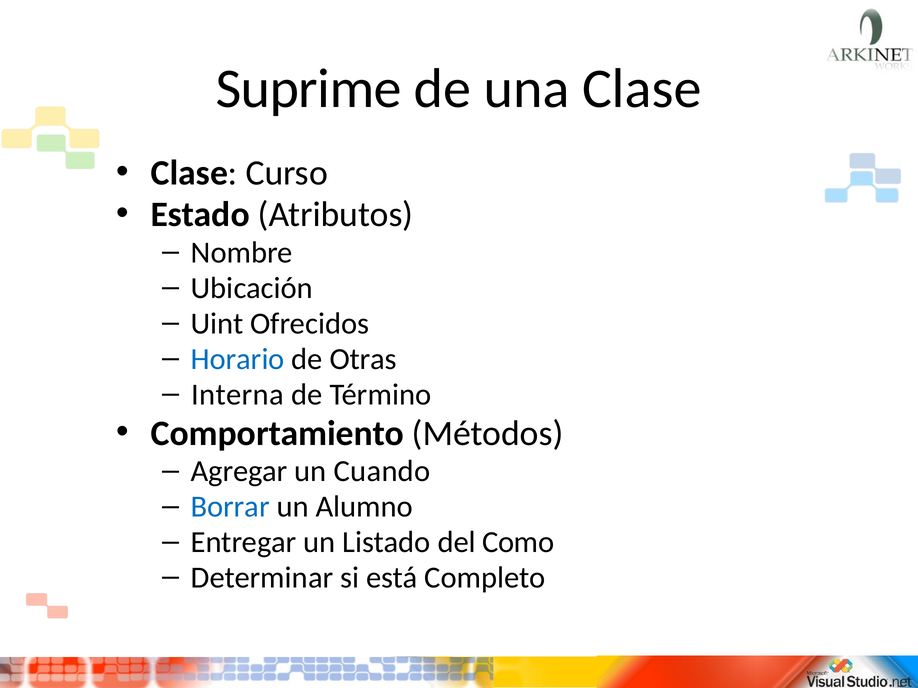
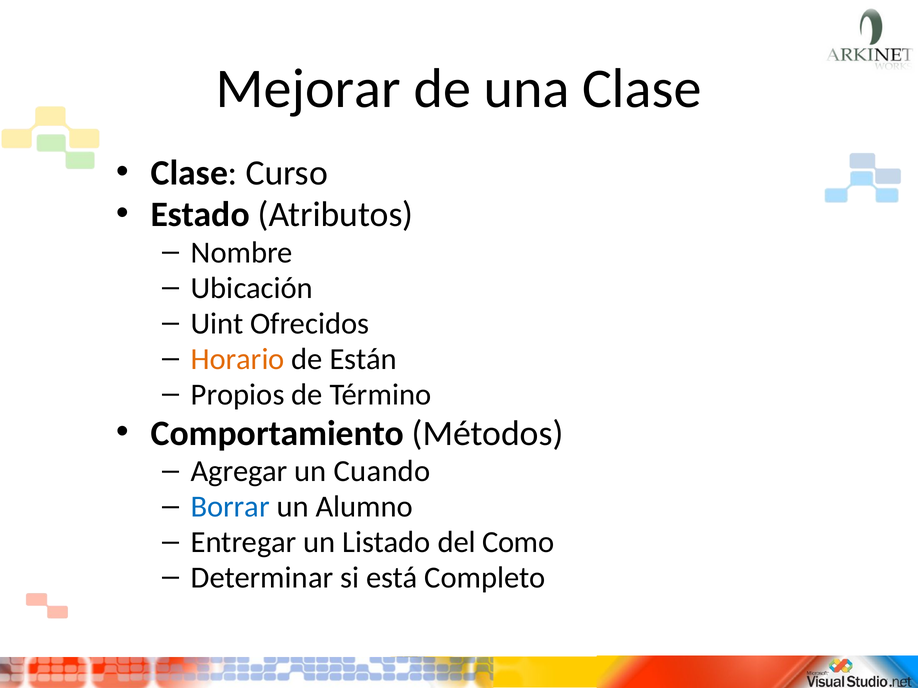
Suprime: Suprime -> Mejorar
Horario colour: blue -> orange
Otras: Otras -> Están
Interna: Interna -> Propios
